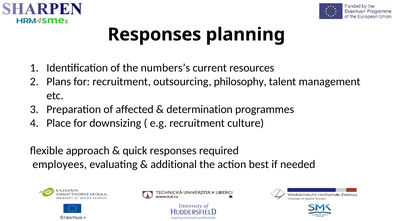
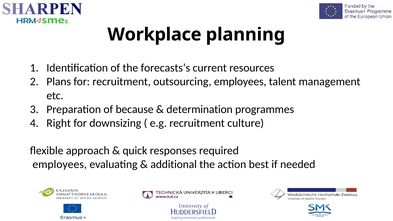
Responses at (154, 35): Responses -> Workplace
numbers’s: numbers’s -> forecasts’s
outsourcing philosophy: philosophy -> employees
affected: affected -> because
Place: Place -> Right
